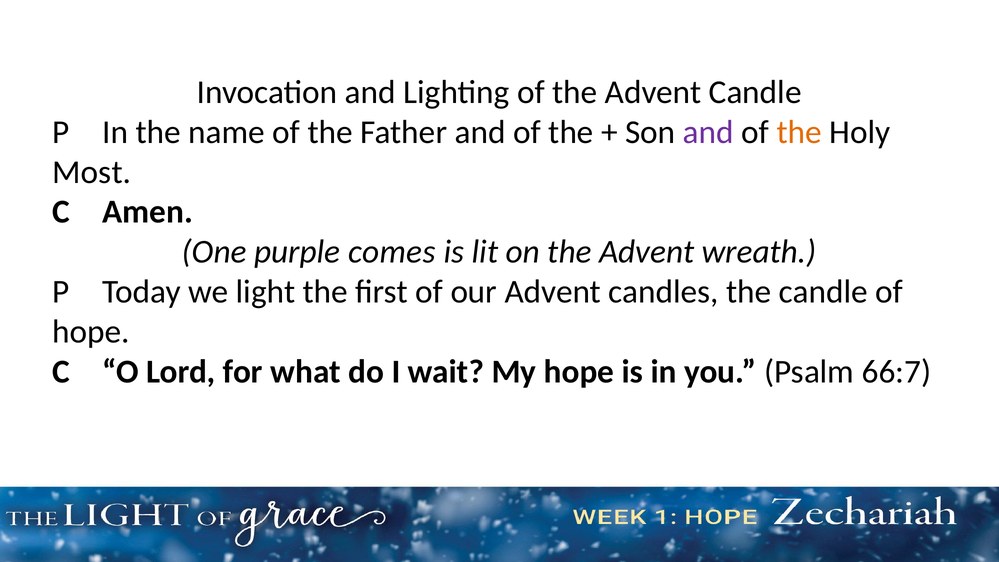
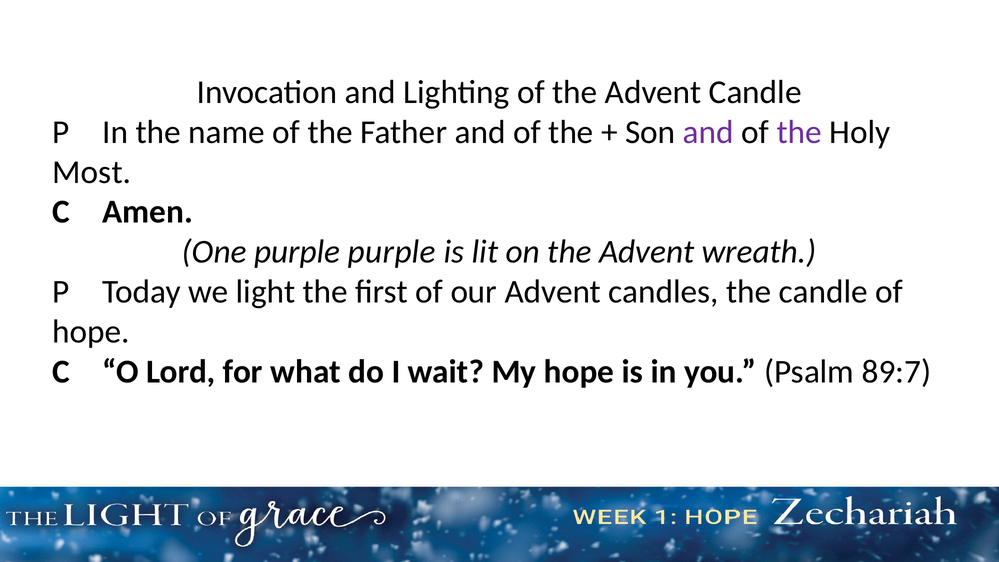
the at (799, 132) colour: orange -> purple
purple comes: comes -> purple
66:7: 66:7 -> 89:7
